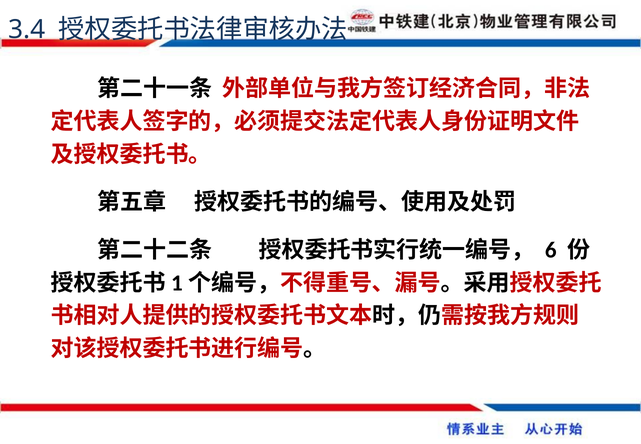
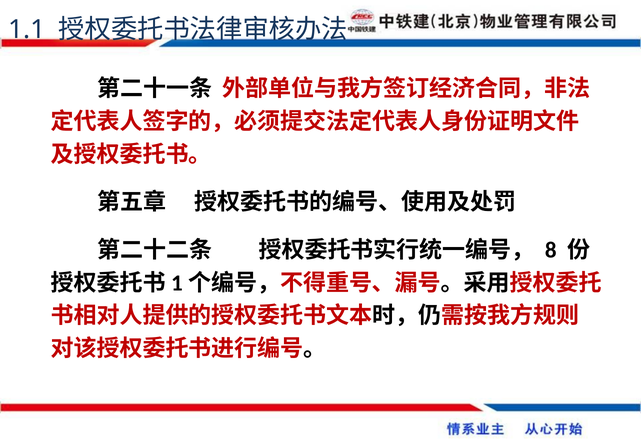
3.4: 3.4 -> 1.1
6: 6 -> 8
